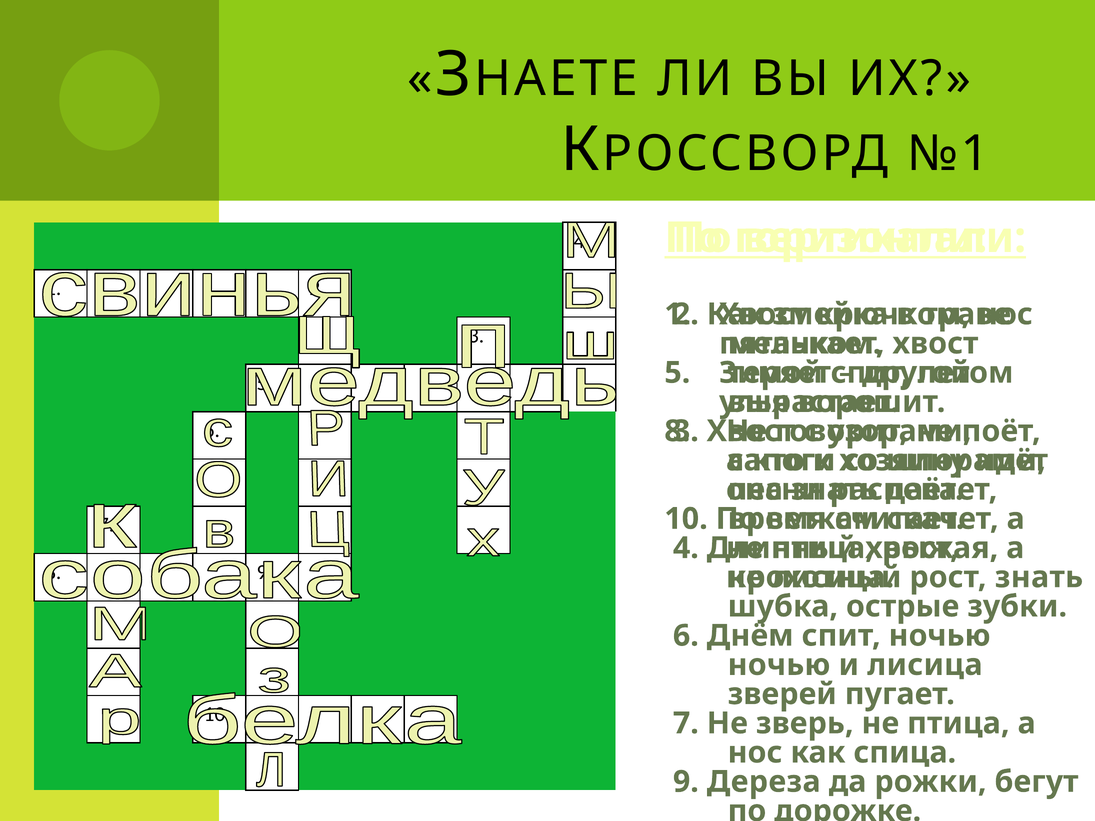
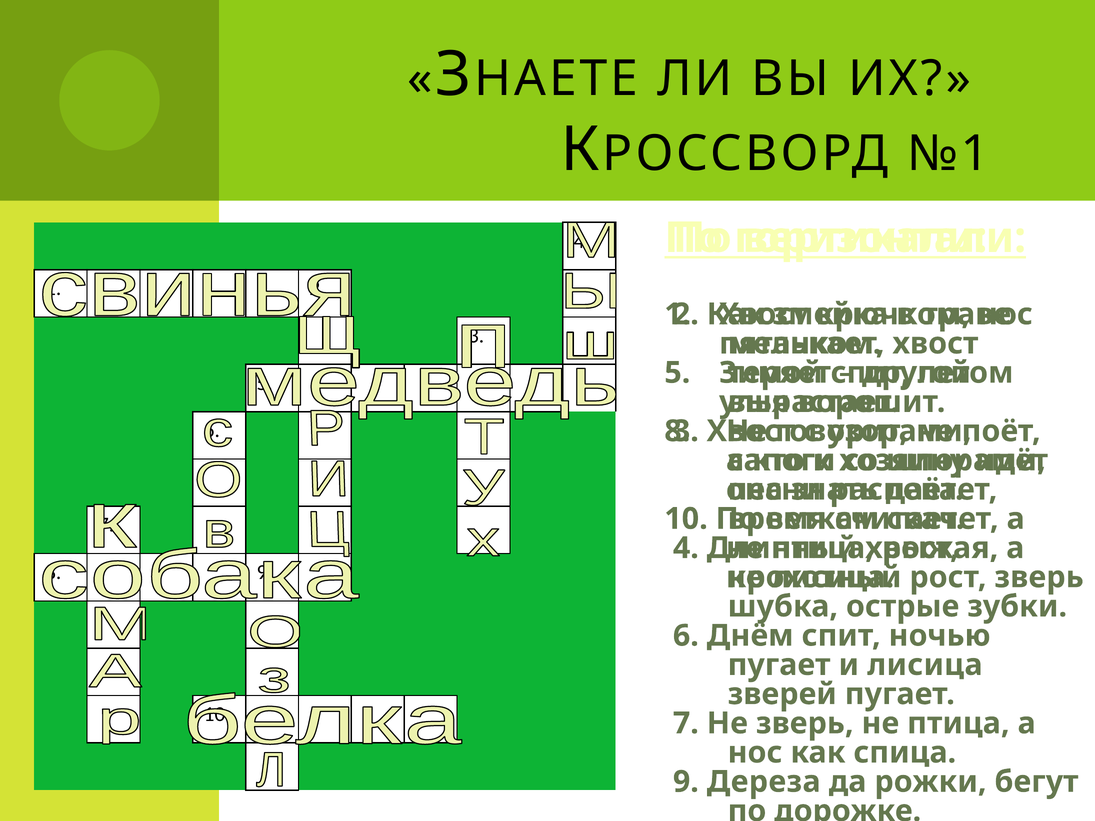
рост знать: знать -> зверь
ночью at (779, 665): ночью -> пугает
